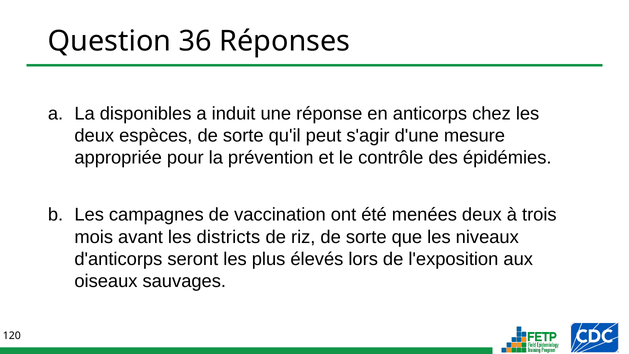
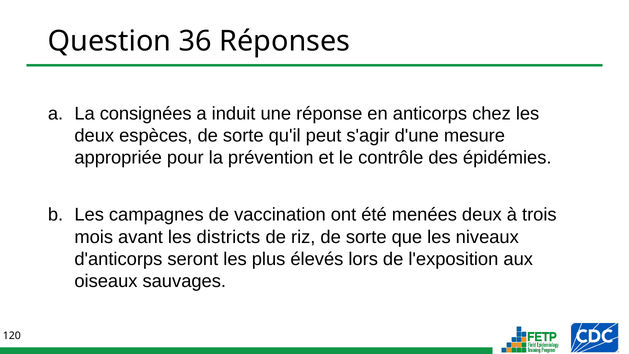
disponibles: disponibles -> consignées
